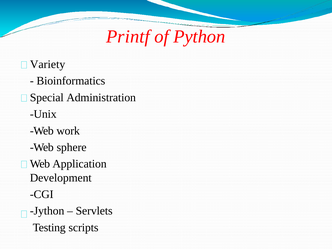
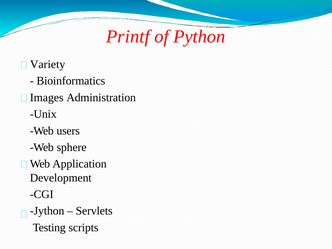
Special: Special -> Images
work: work -> users
